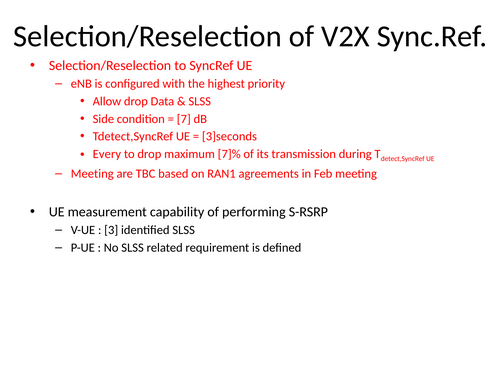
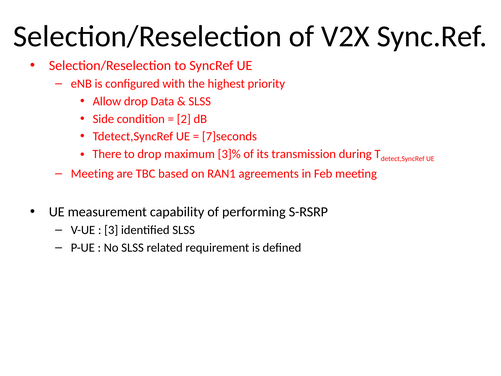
7: 7 -> 2
3]seconds: 3]seconds -> 7]seconds
Every: Every -> There
7]%: 7]% -> 3]%
